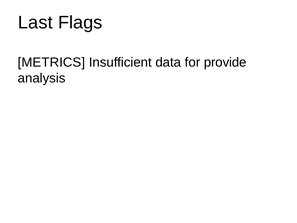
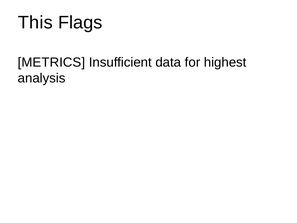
Last: Last -> This
provide: provide -> highest
